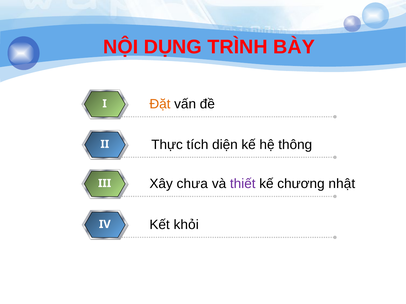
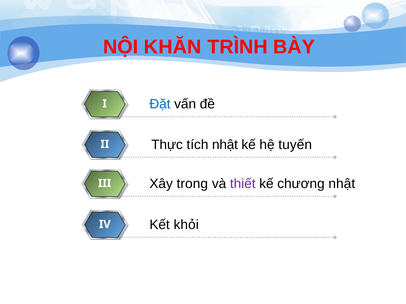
DỤNG: DỤNG -> KHĂN
Đặt colour: orange -> blue
tích diện: diện -> nhật
thông: thông -> tuyến
chưa: chưa -> trong
